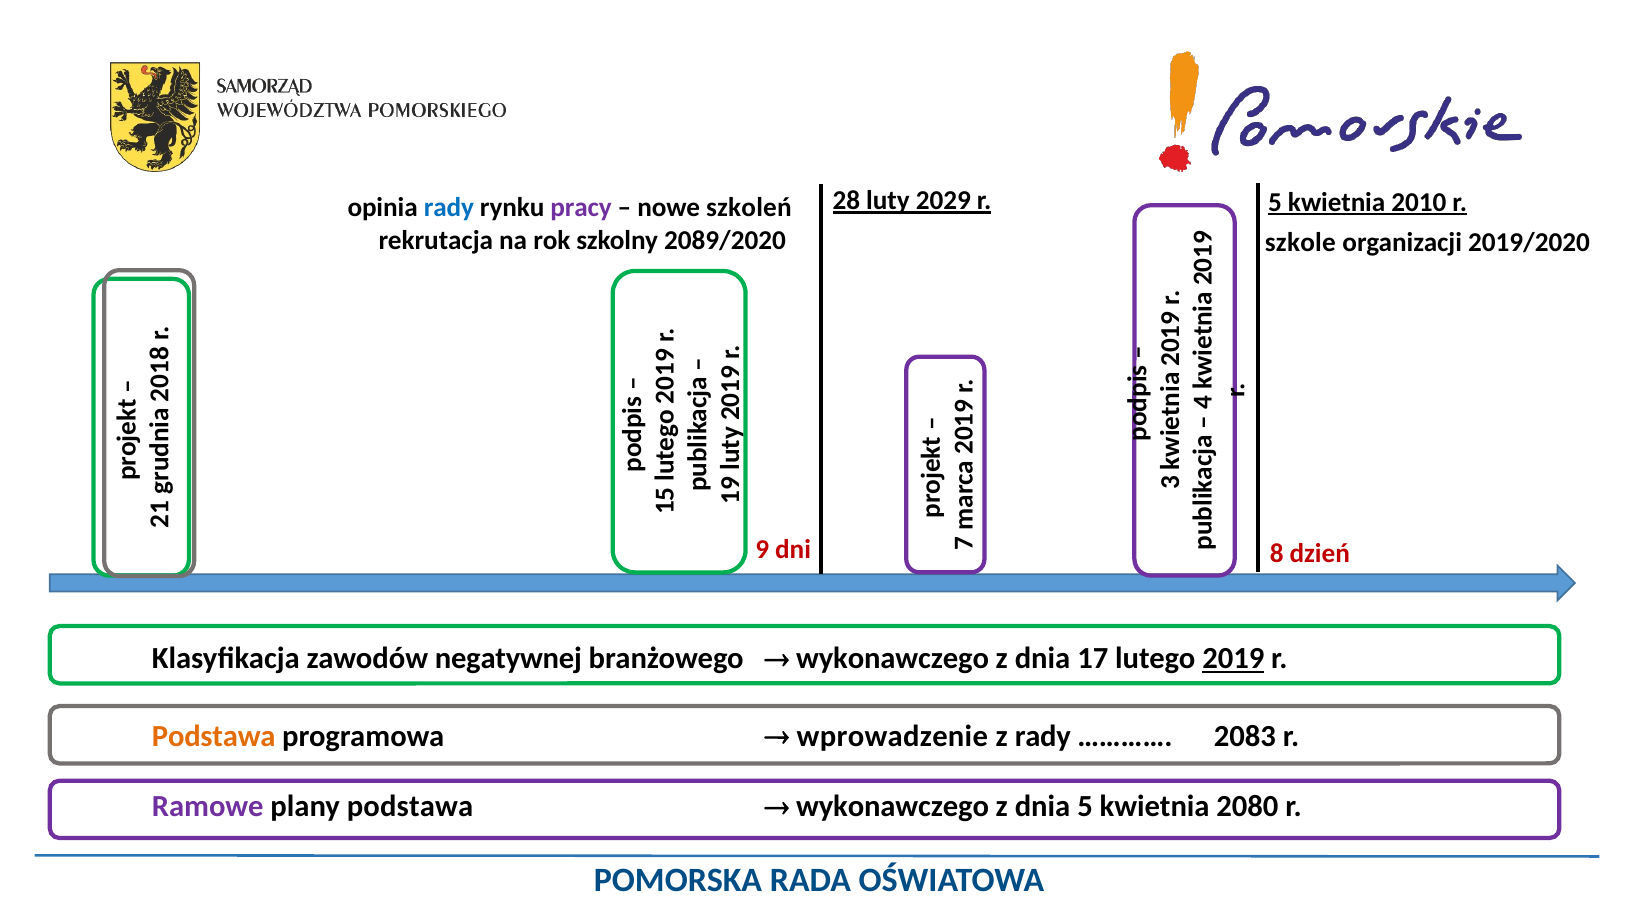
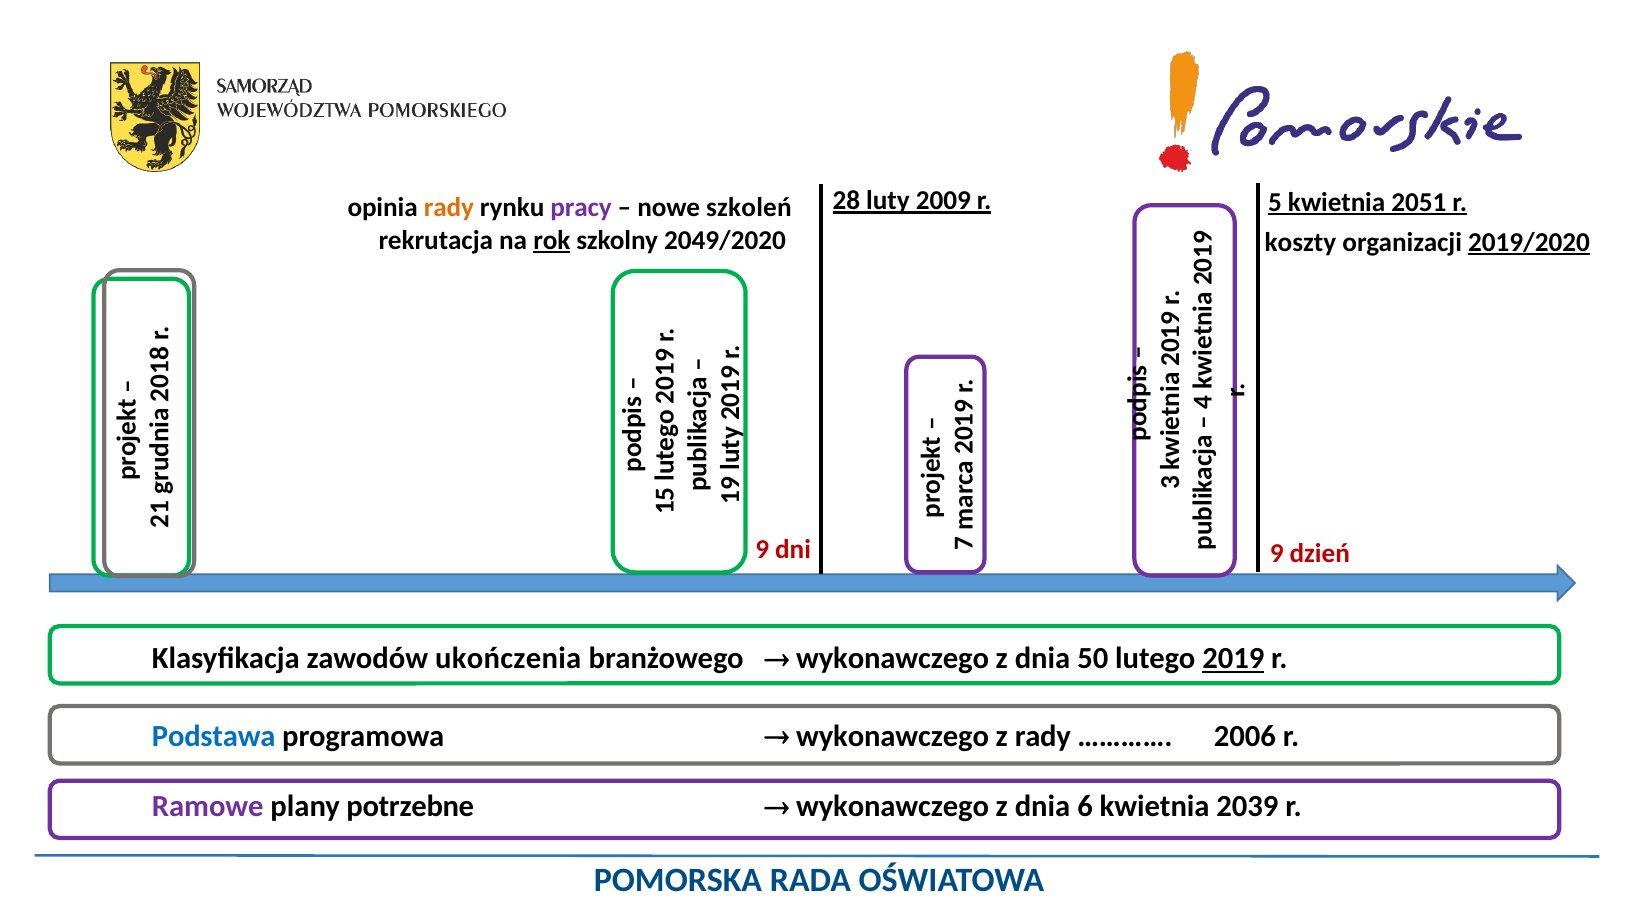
2029: 2029 -> 2009
2010: 2010 -> 2051
rady at (449, 207) colour: blue -> orange
rok underline: none -> present
2089/2020: 2089/2020 -> 2049/2020
szkole: szkole -> koszty
2019/2020 underline: none -> present
dni 8: 8 -> 9
negatywnej: negatywnej -> ukończenia
17: 17 -> 50
Podstawa at (214, 736) colour: orange -> blue
wprowadzenie at (892, 736): wprowadzenie -> wykonawczego
2083: 2083 -> 2006
plany podstawa: podstawa -> potrzebne
dnia 5: 5 -> 6
2080: 2080 -> 2039
